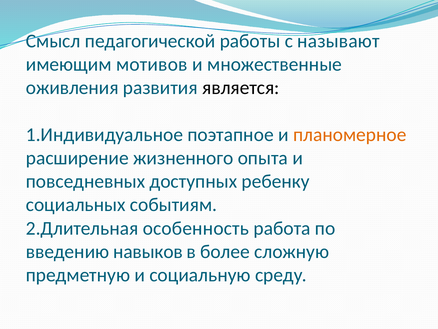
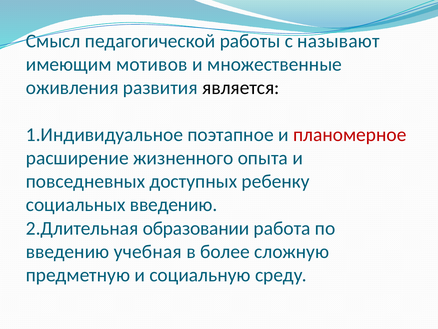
планомерное colour: orange -> red
социальных событиям: событиям -> введению
особенность: особенность -> образовании
навыков: навыков -> учебная
